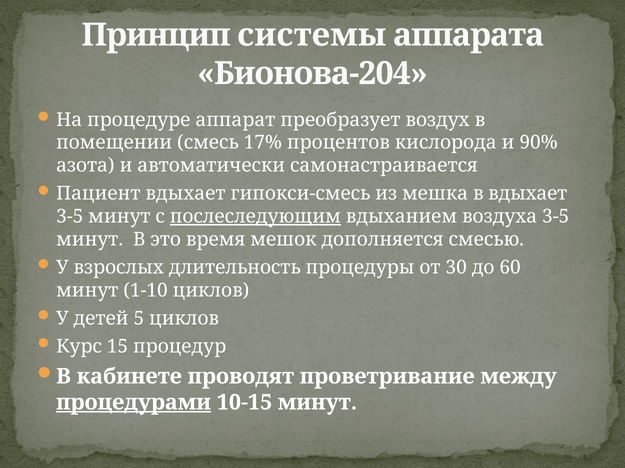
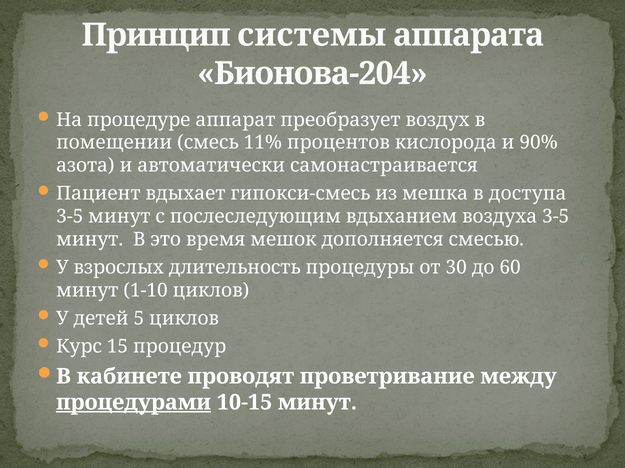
17%: 17% -> 11%
в вдыхает: вдыхает -> доступа
послеследующим underline: present -> none
